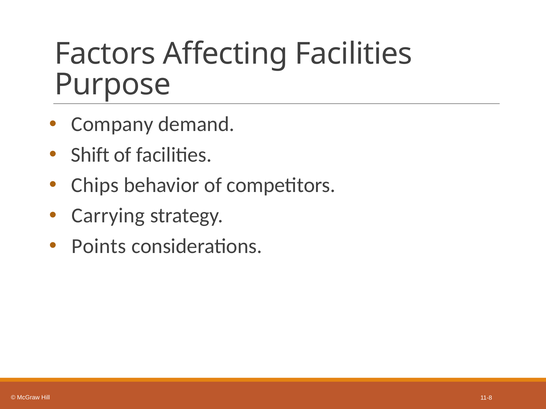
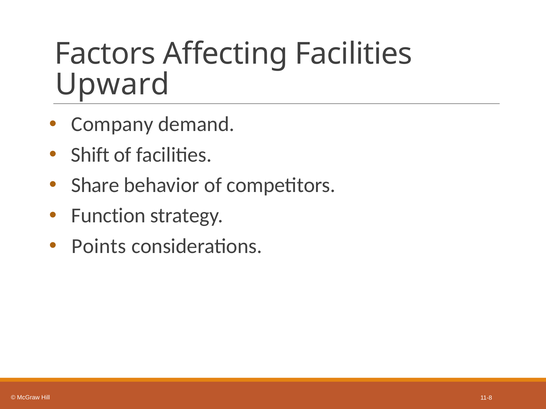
Purpose: Purpose -> Upward
Chips: Chips -> Share
Carrying: Carrying -> Function
